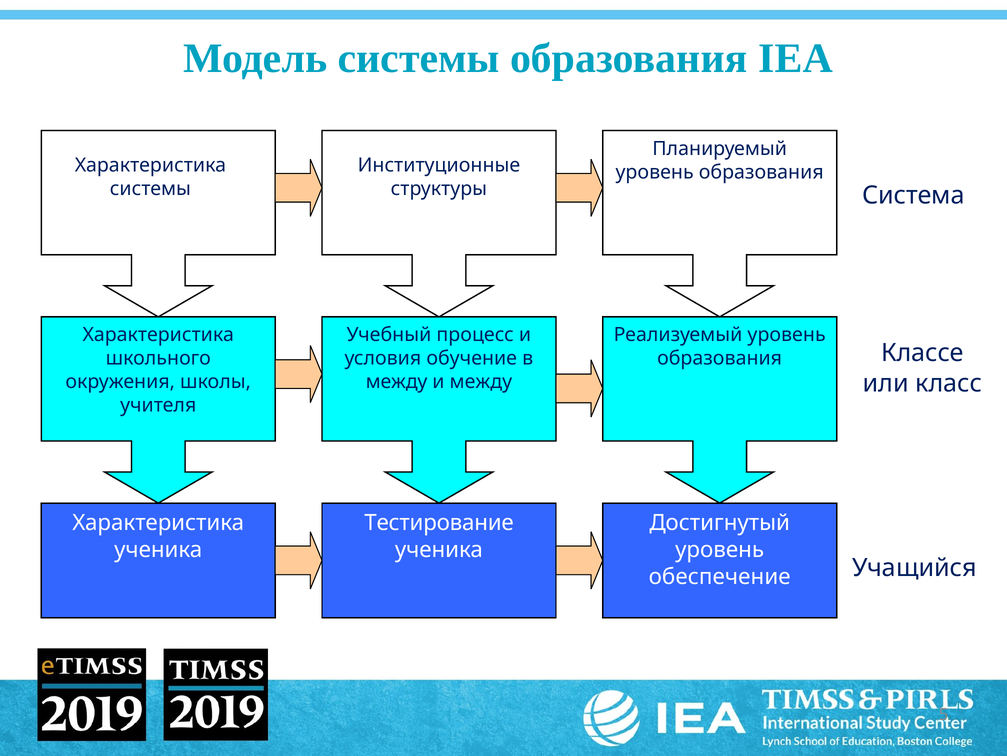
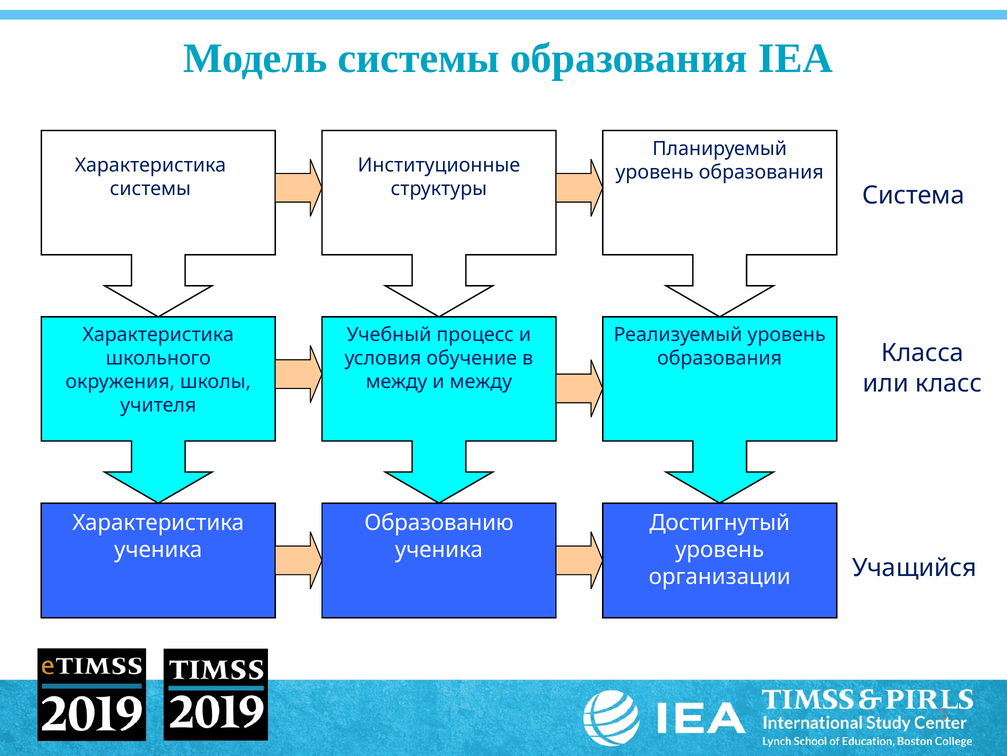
Классе: Классе -> Класса
Тестирование: Тестирование -> Образованию
обеспечение: обеспечение -> организации
